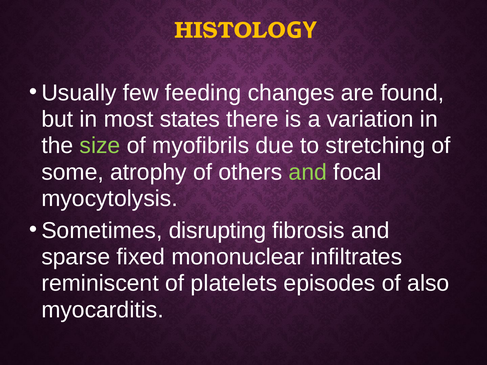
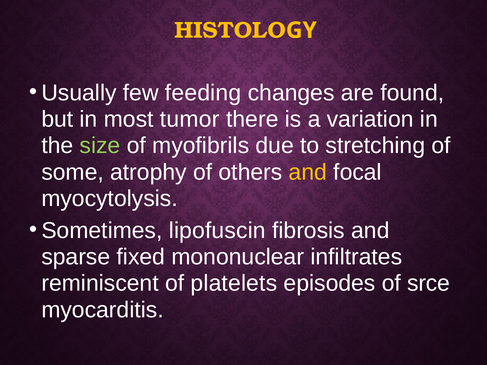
states: states -> tumor
and at (308, 172) colour: light green -> yellow
disrupting: disrupting -> lipofuscin
also: also -> srce
